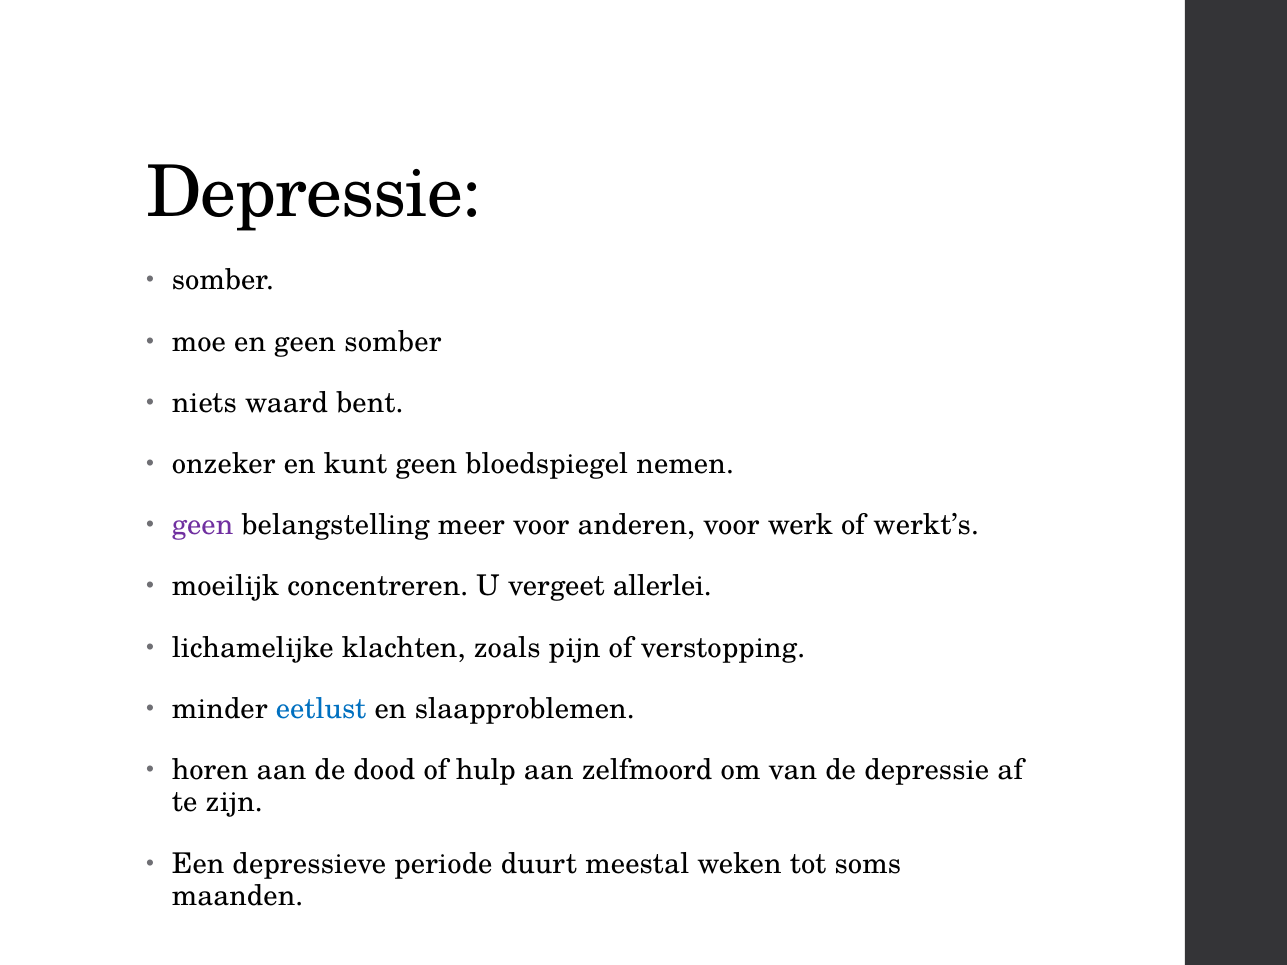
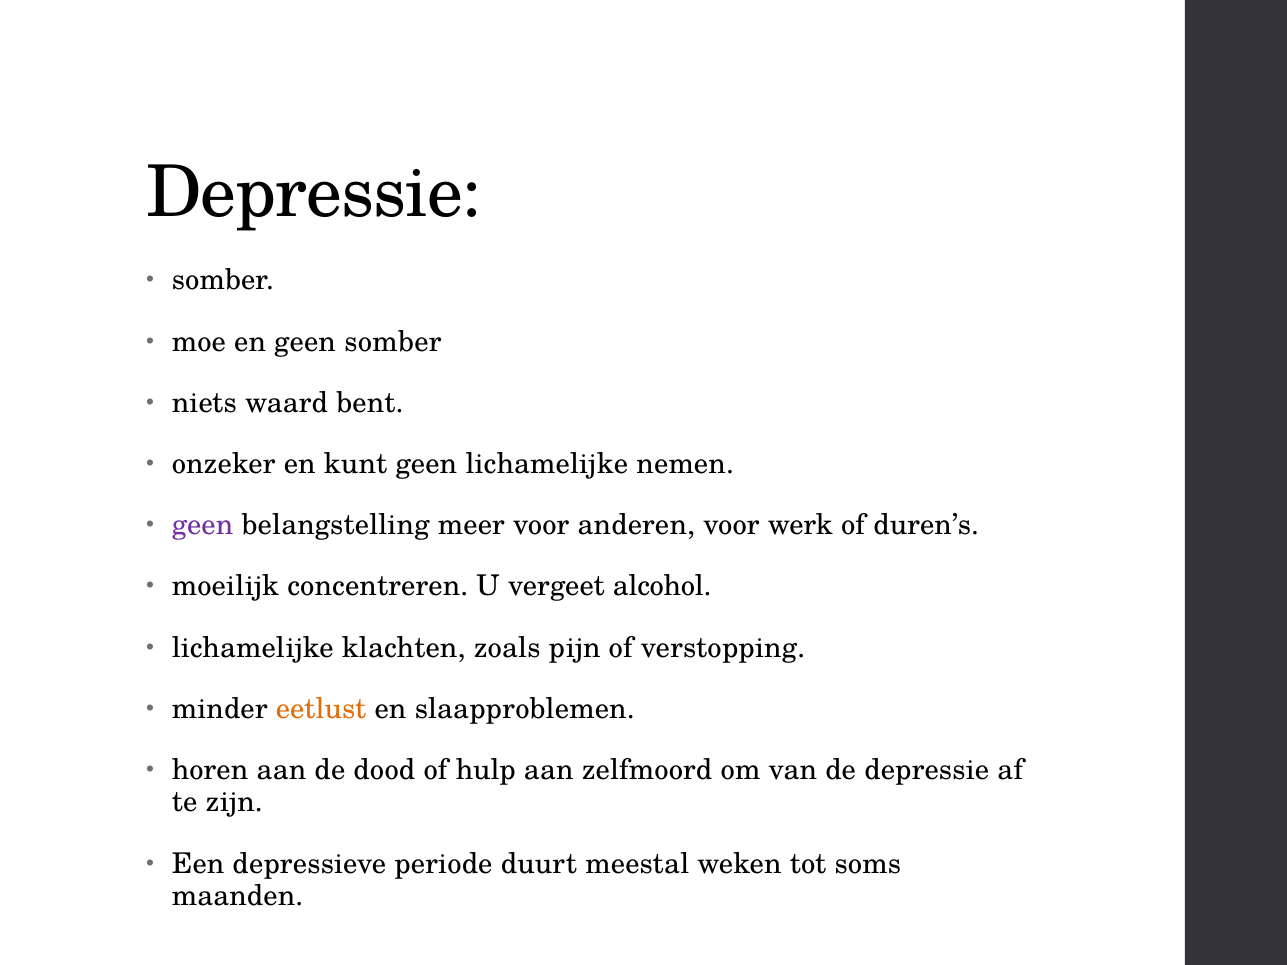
geen bloedspiegel: bloedspiegel -> lichamelijke
werkt’s: werkt’s -> duren’s
allerlei: allerlei -> alcohol
eetlust colour: blue -> orange
